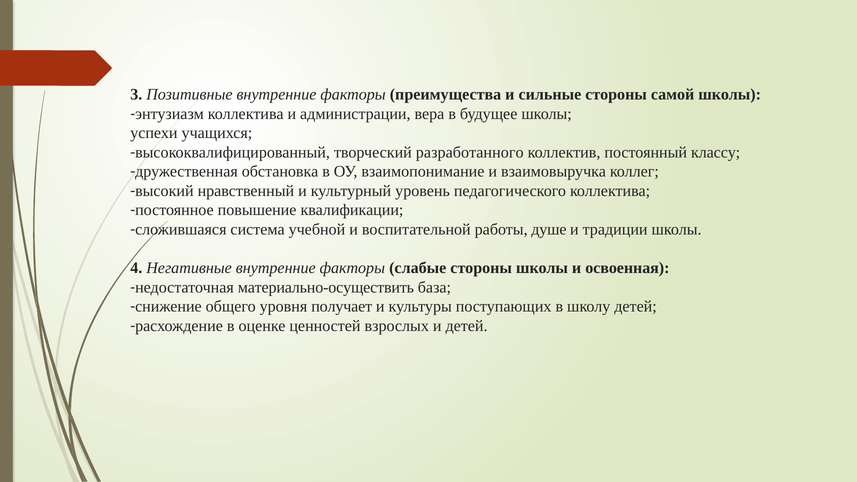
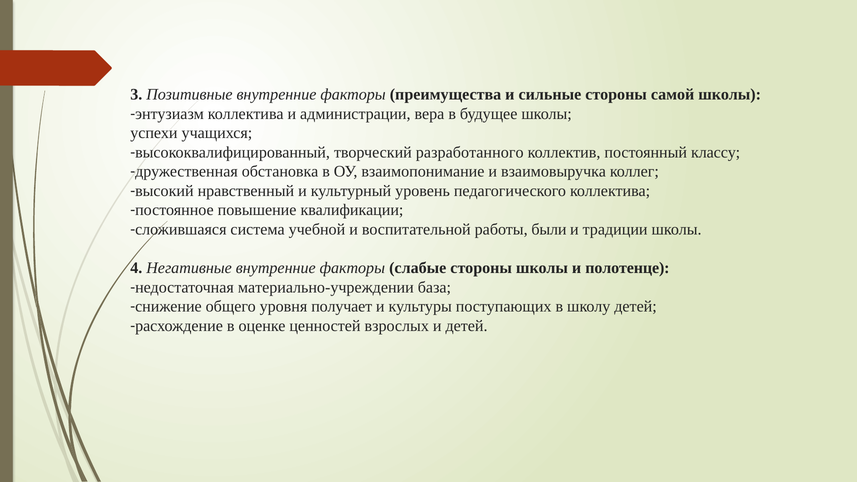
душе: душе -> были
освоенная: освоенная -> полотенце
материально-осуществить: материально-осуществить -> материально-учреждении
